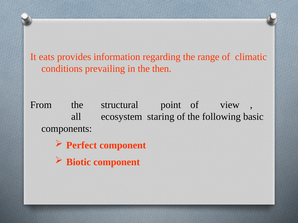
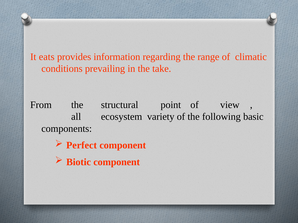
then: then -> take
staring: staring -> variety
